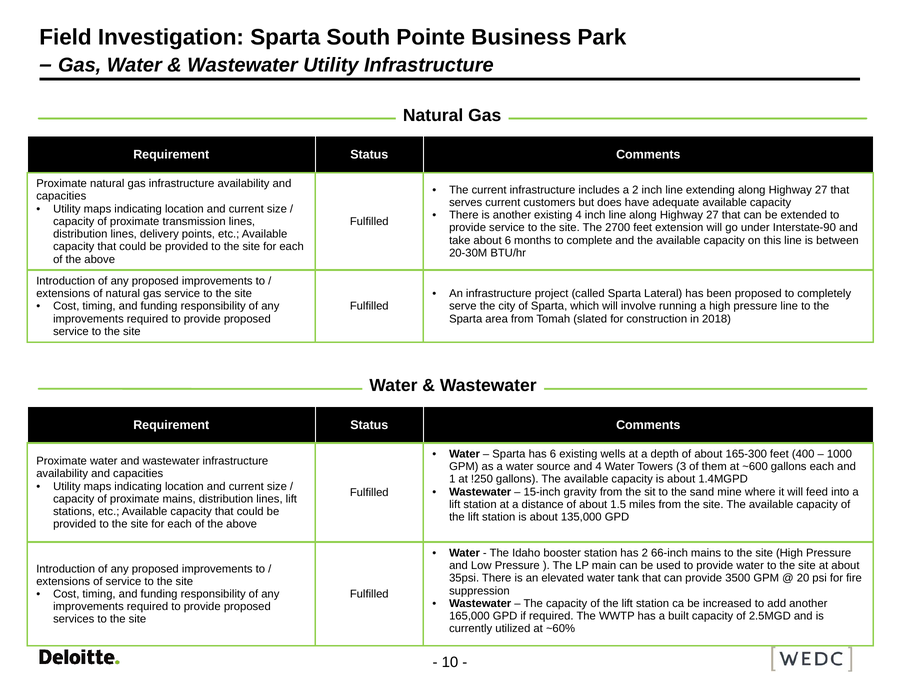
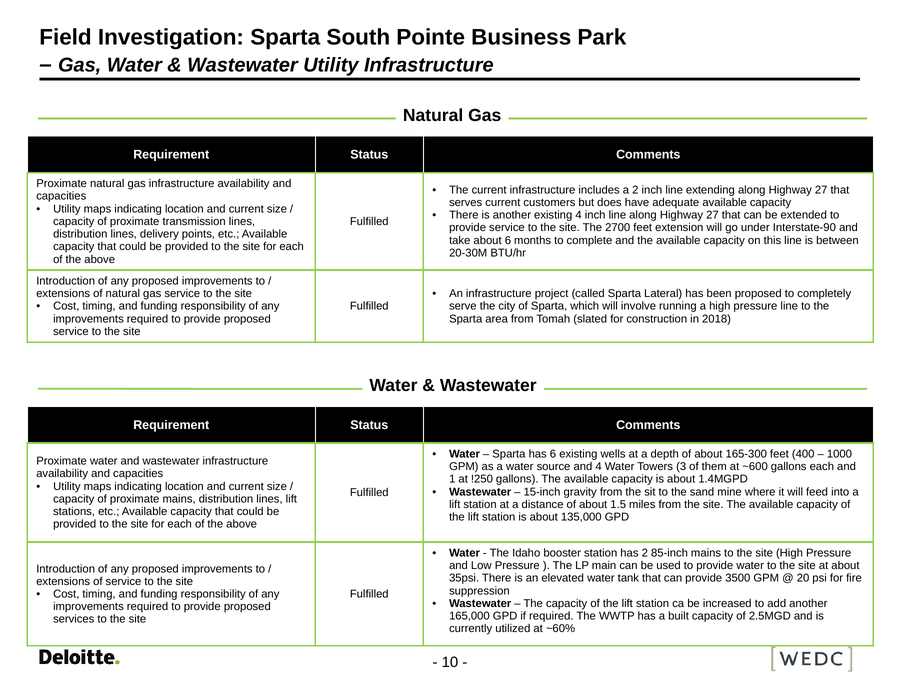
66-inch: 66-inch -> 85-inch
